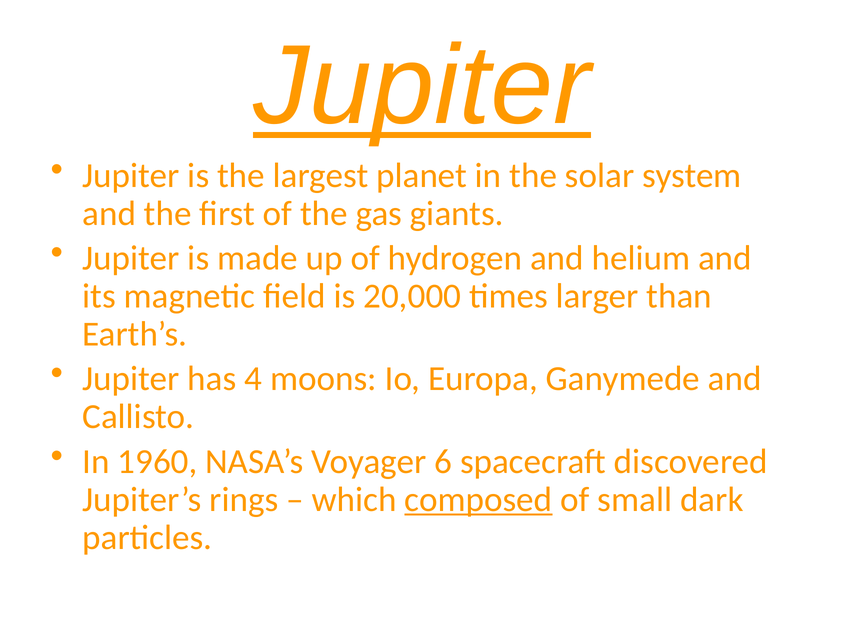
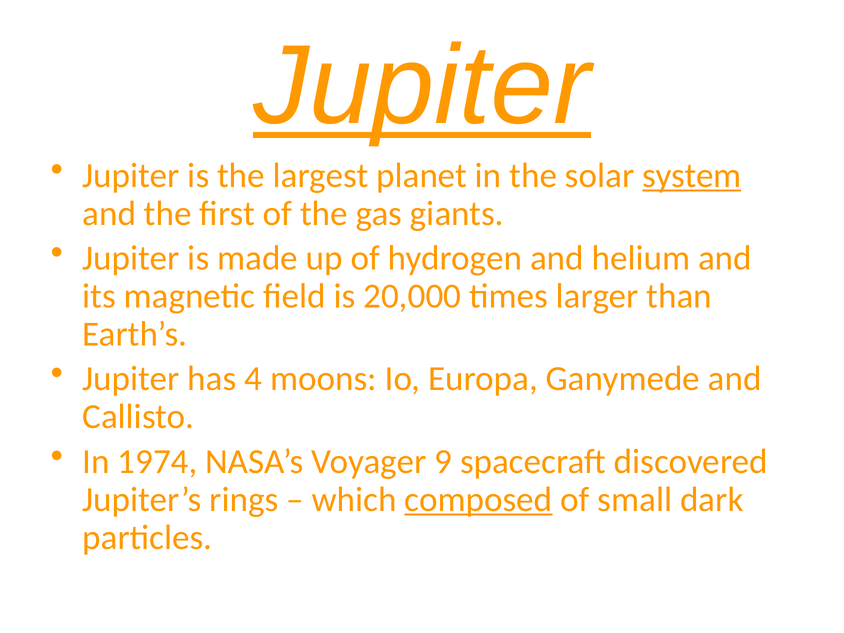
system underline: none -> present
1960: 1960 -> 1974
6: 6 -> 9
